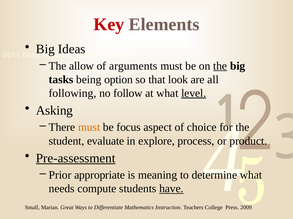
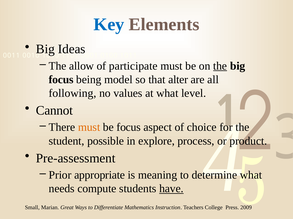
Key colour: red -> blue
arguments: arguments -> participate
tasks at (61, 80): tasks -> focus
option: option -> model
look: look -> alter
follow: follow -> values
level underline: present -> none
Asking: Asking -> Cannot
evaluate: evaluate -> possible
Pre-assessment underline: present -> none
